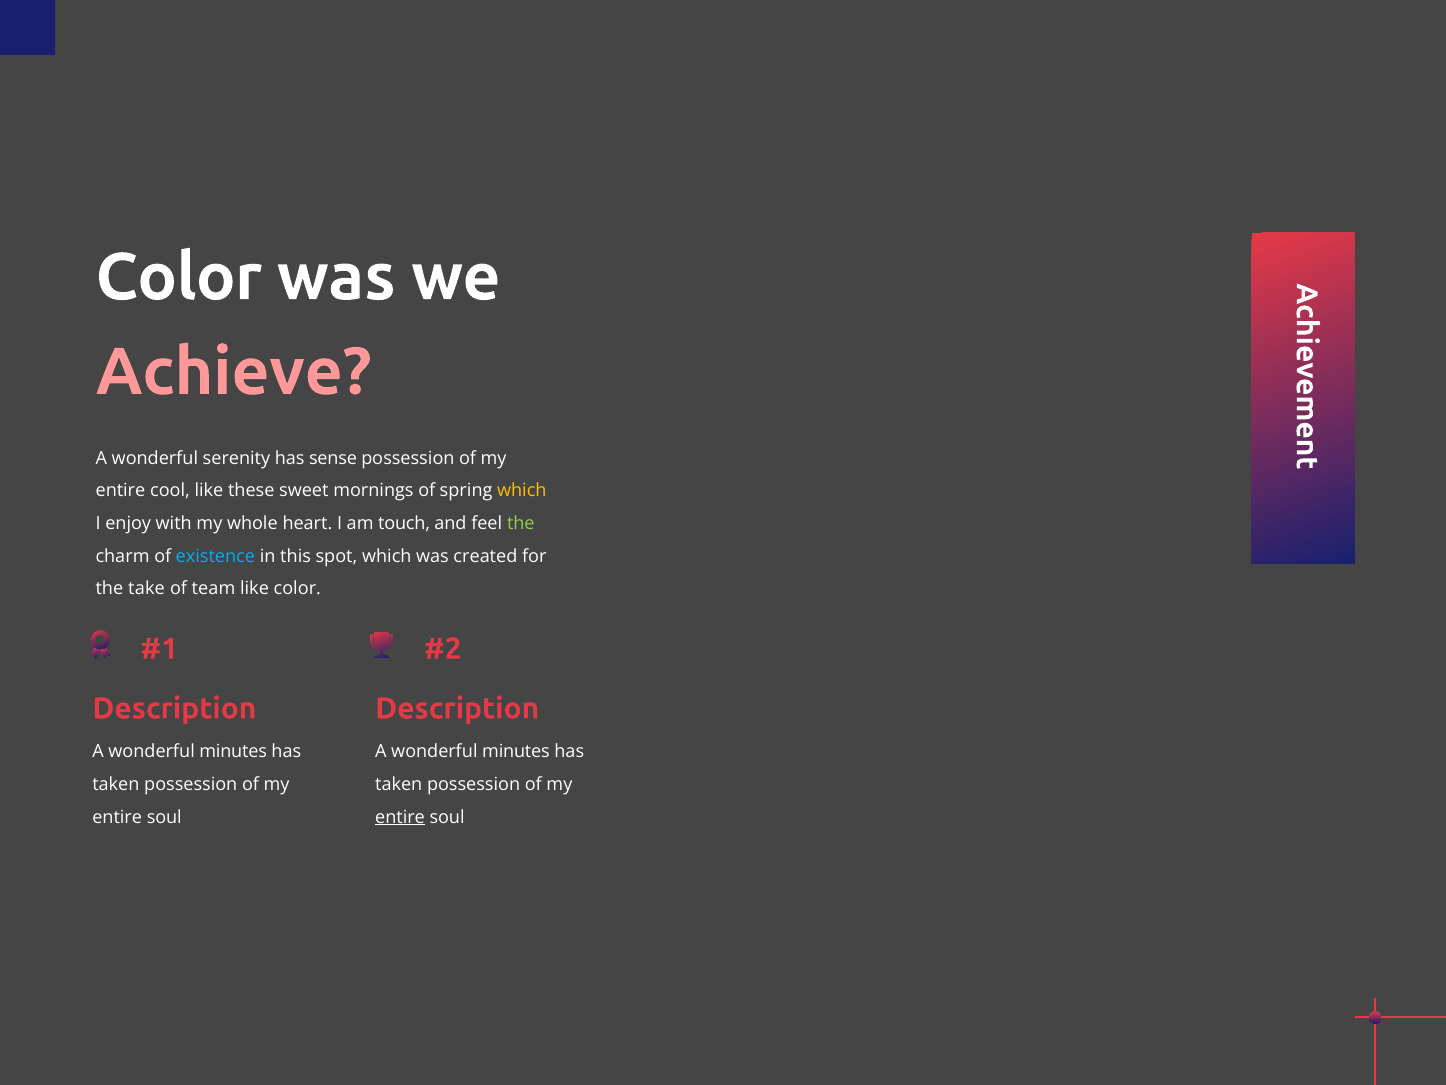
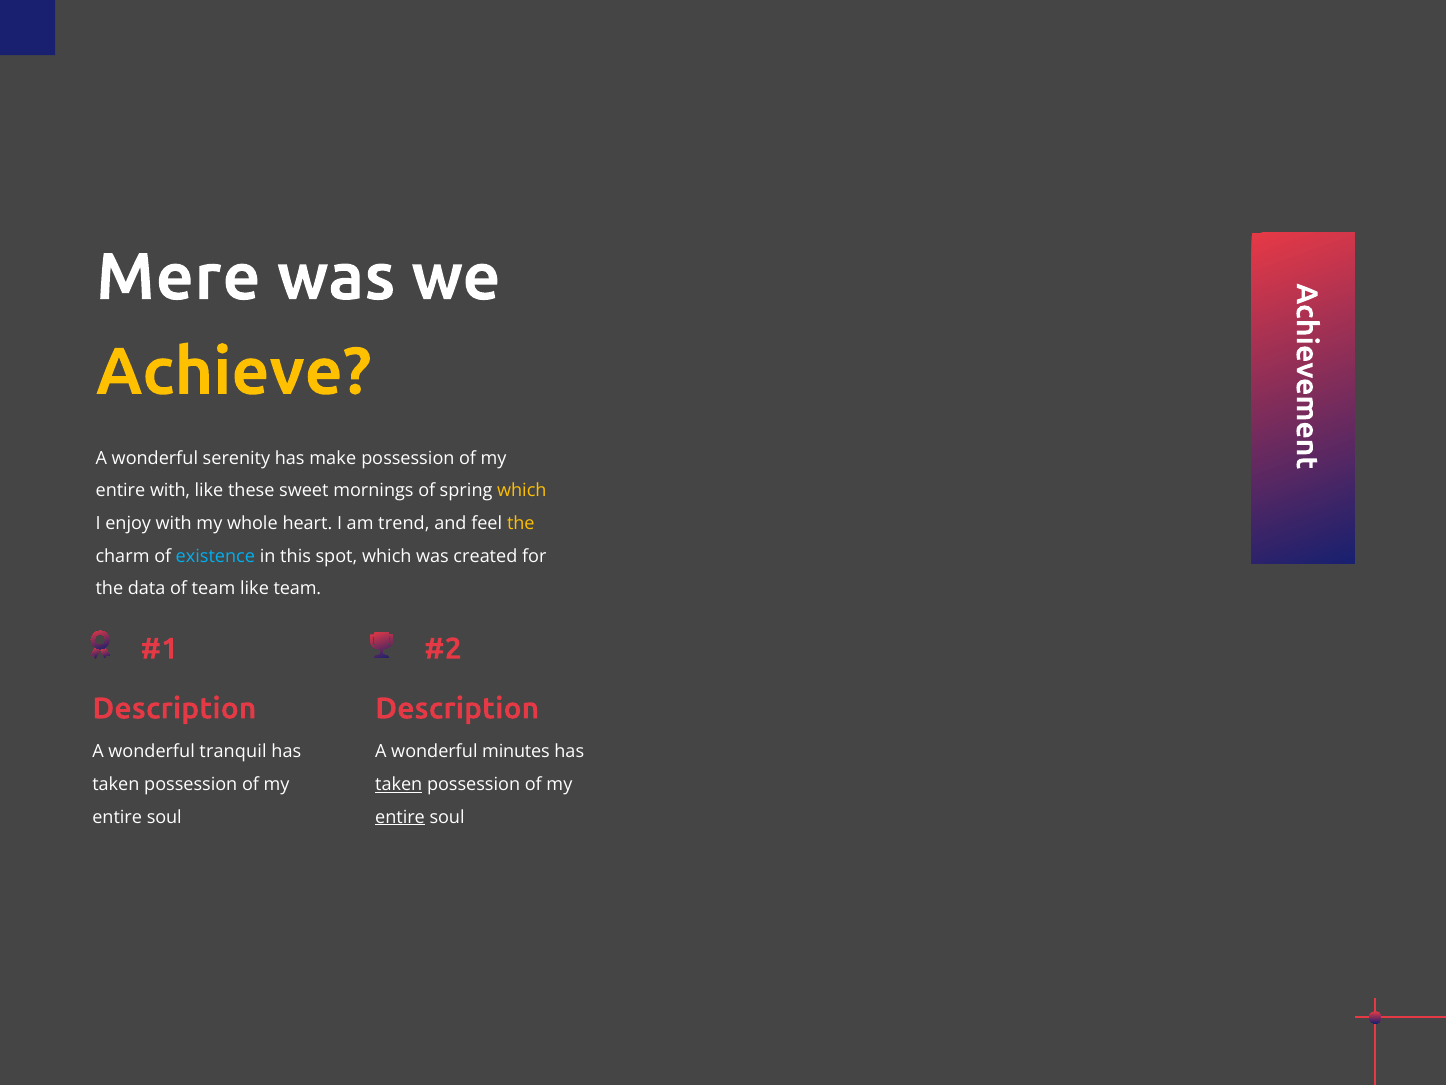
Color at (179, 277): Color -> Mere
Achieve colour: pink -> yellow
sense: sense -> make
entire cool: cool -> with
touch: touch -> trend
the at (521, 523) colour: light green -> yellow
take: take -> data
like color: color -> team
minutes at (233, 751): minutes -> tranquil
taken at (399, 784) underline: none -> present
